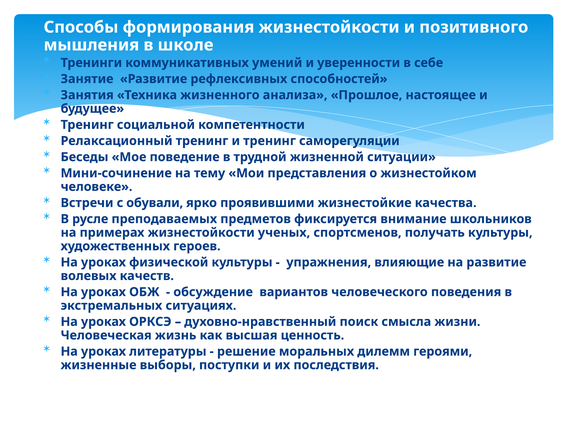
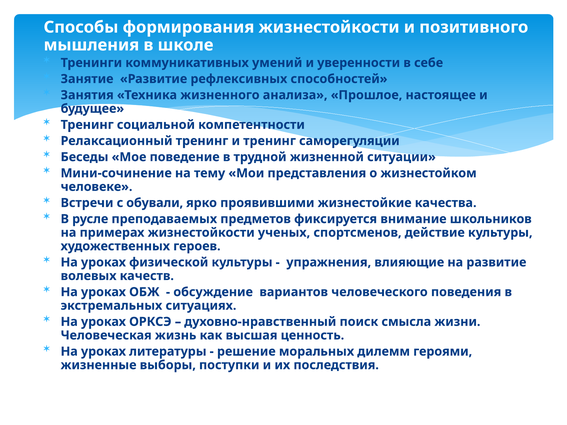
получать: получать -> действие
